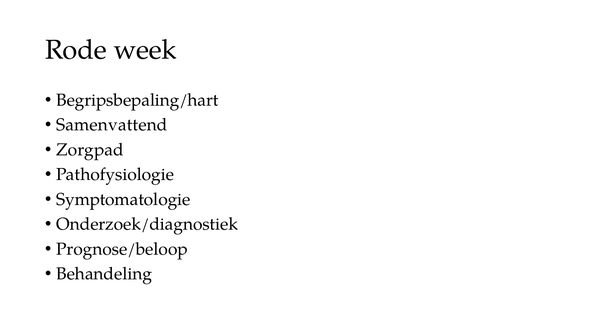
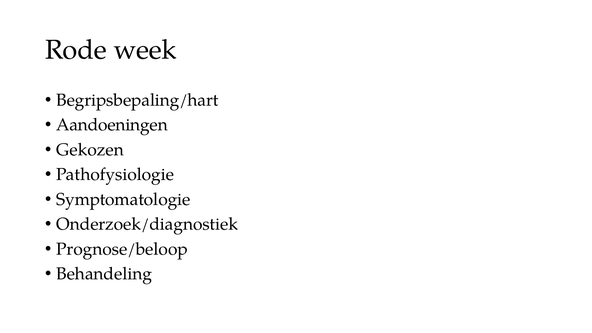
Samenvattend: Samenvattend -> Aandoeningen
Zorgpad: Zorgpad -> Gekozen
